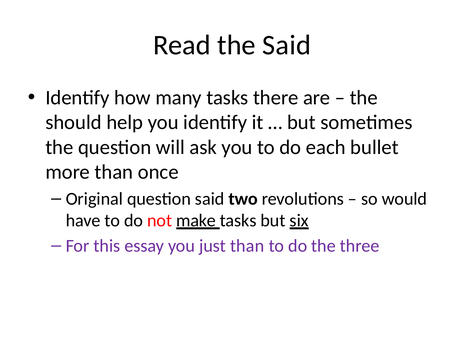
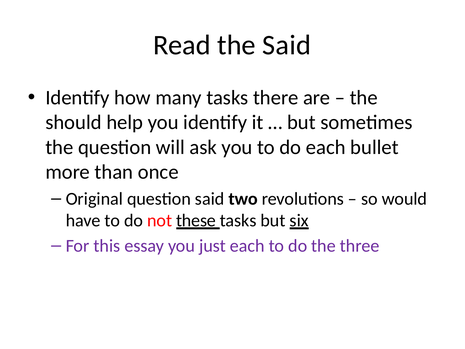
make: make -> these
just than: than -> each
